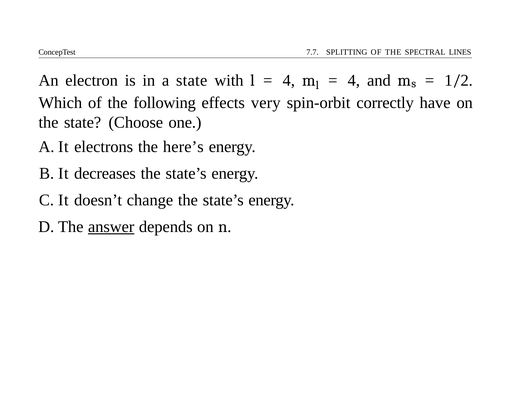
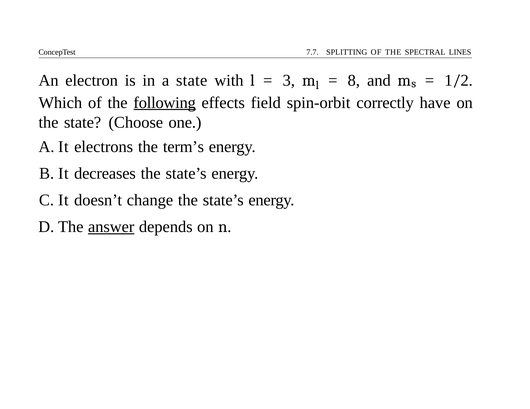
4 at (289, 81): 4 -> 3
4 at (354, 81): 4 -> 8
following underline: none -> present
very: very -> field
here’s: here’s -> term’s
